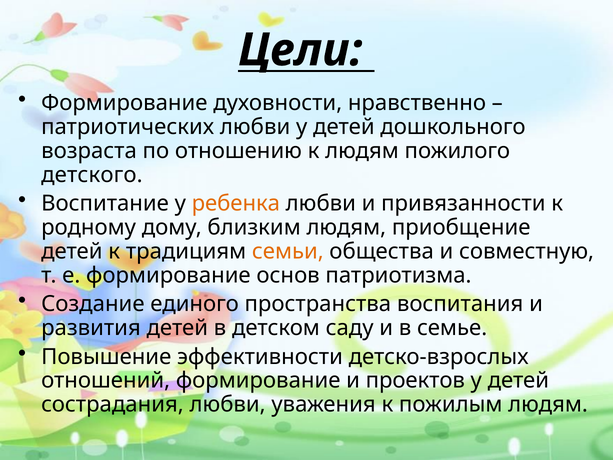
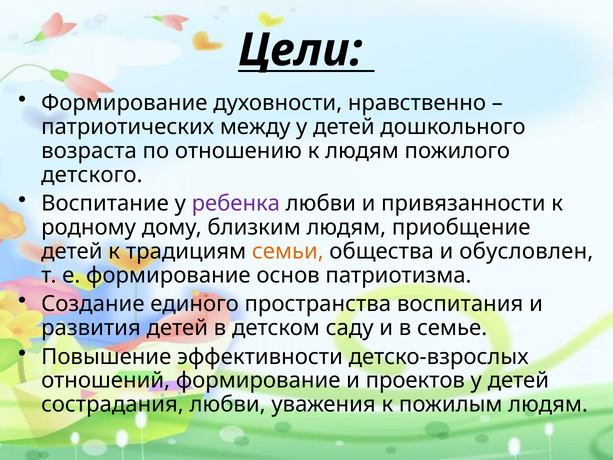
патриотических любви: любви -> между
ребенка colour: orange -> purple
совместную: совместную -> обусловлен
